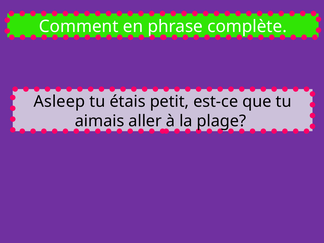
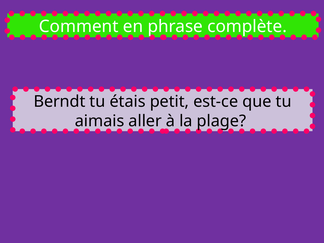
Asleep: Asleep -> Berndt
